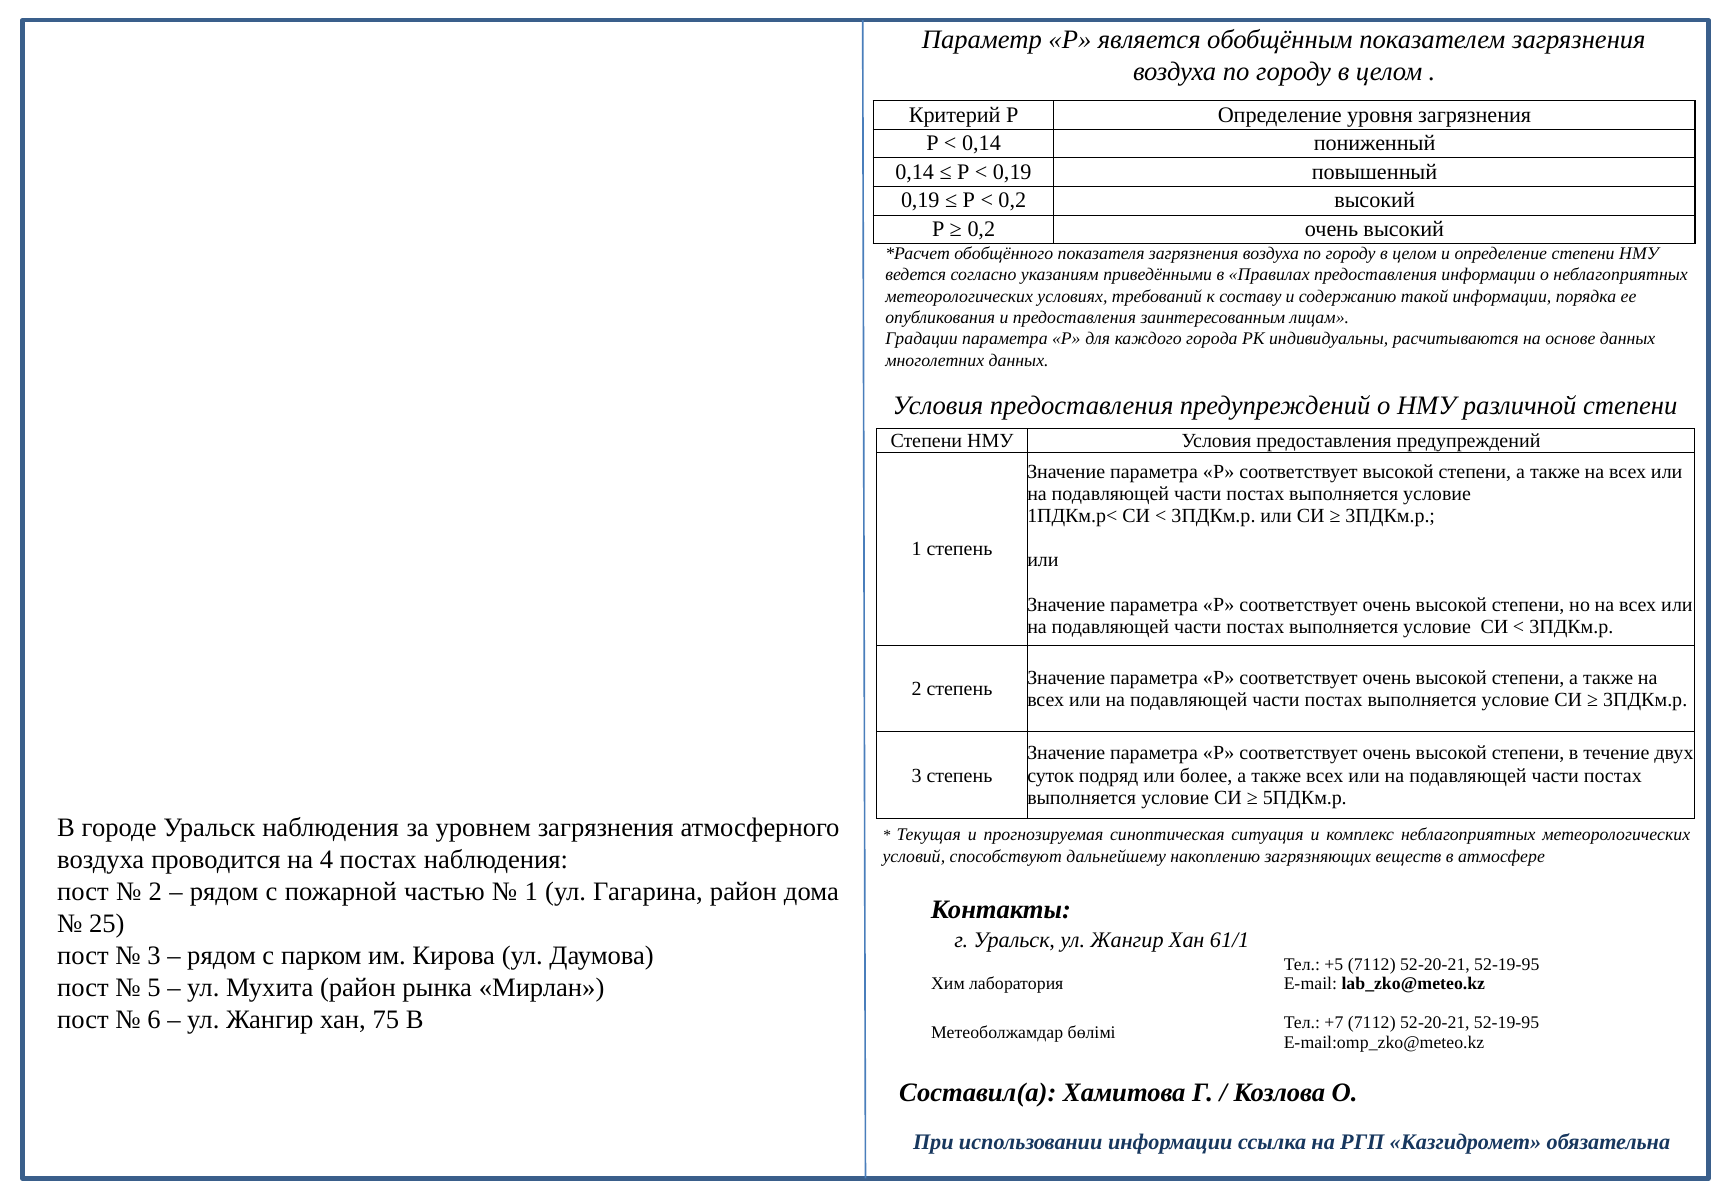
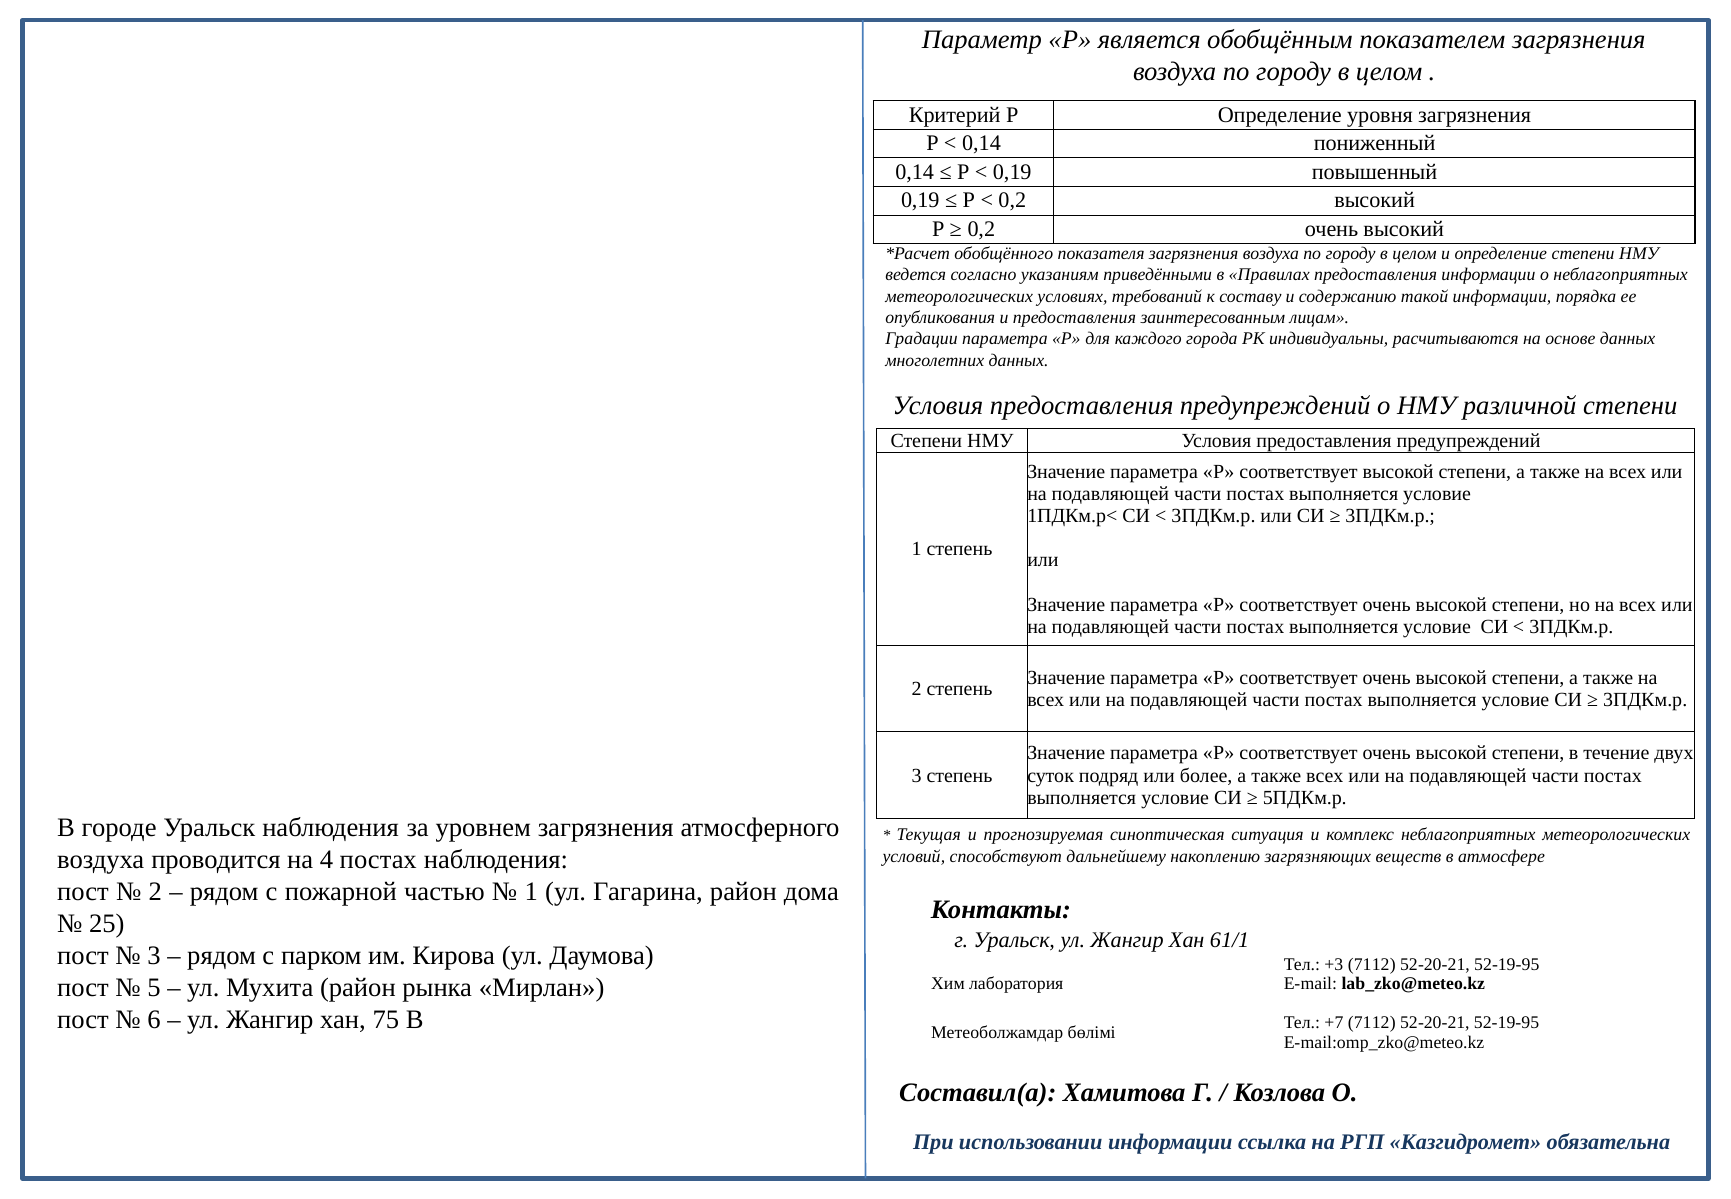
+5: +5 -> +3
